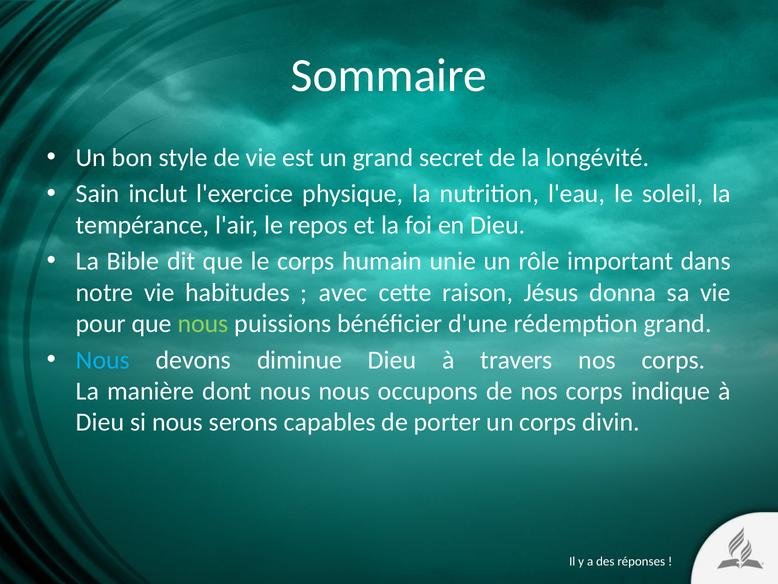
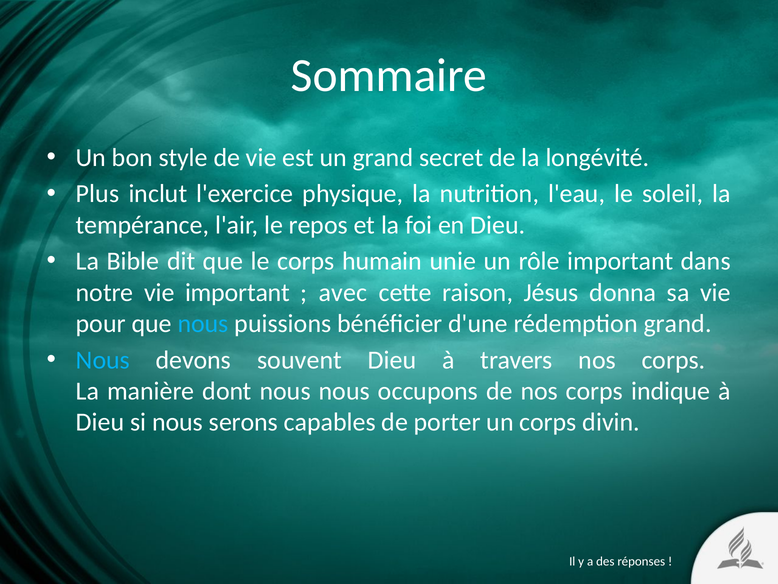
Sain: Sain -> Plus
vie habitudes: habitudes -> important
nous at (203, 323) colour: light green -> light blue
diminue: diminue -> souvent
